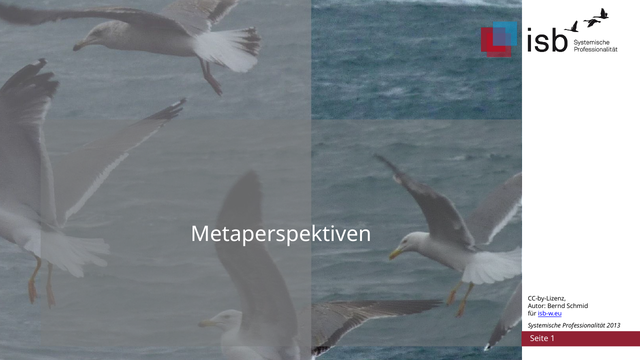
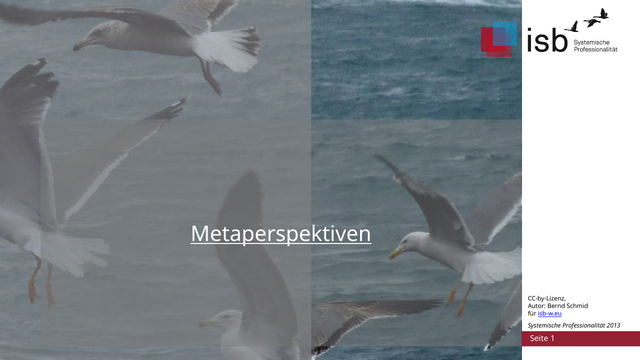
Metaperspektiven underline: none -> present
